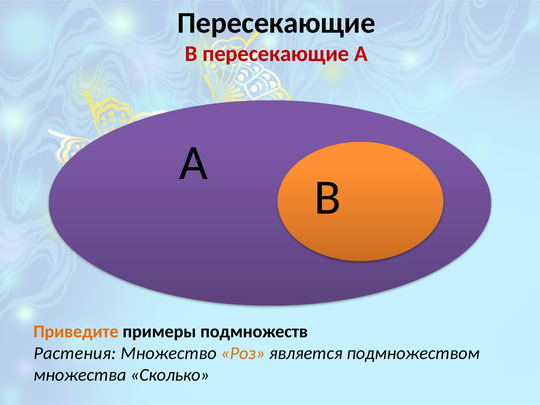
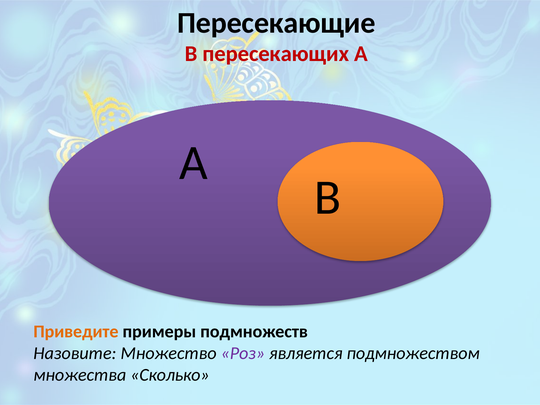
В пересекающие: пересекающие -> пересекающих
Растения: Растения -> Назовите
Роз colour: orange -> purple
